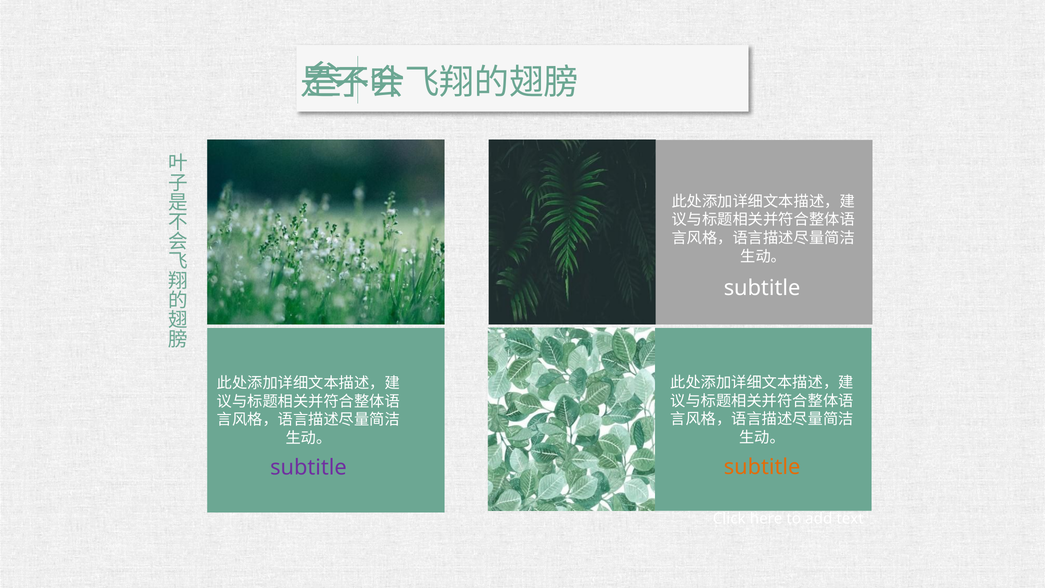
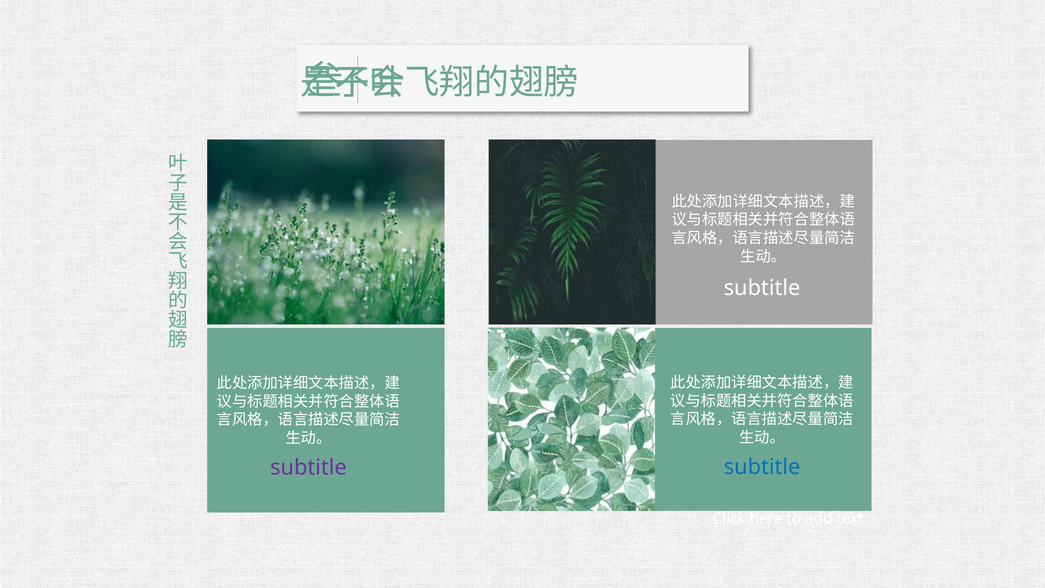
subtitle at (762, 467) colour: orange -> blue
